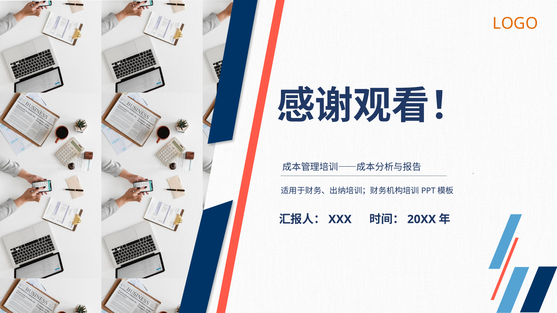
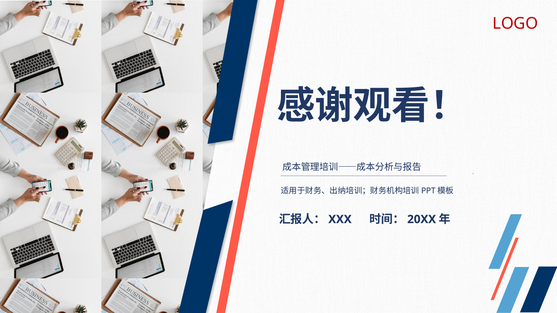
LOGO colour: orange -> red
